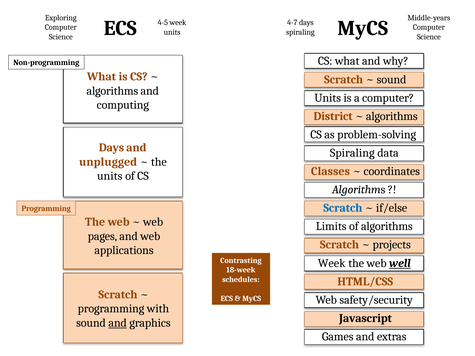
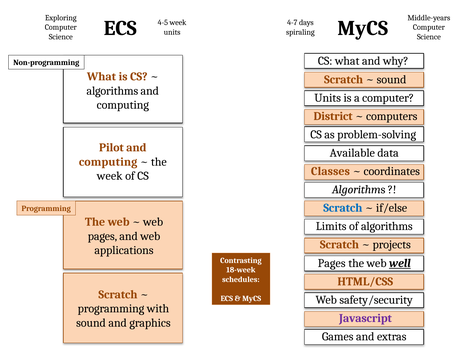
algorithms at (392, 116): algorithms -> computers
Days at (111, 148): Days -> Pilot
Spiraling at (352, 153): Spiraling -> Available
unplugged at (108, 162): unplugged -> computing
units at (110, 176): units -> week
Week at (332, 263): Week -> Pages
Javascript colour: black -> purple
and at (118, 323) underline: present -> none
